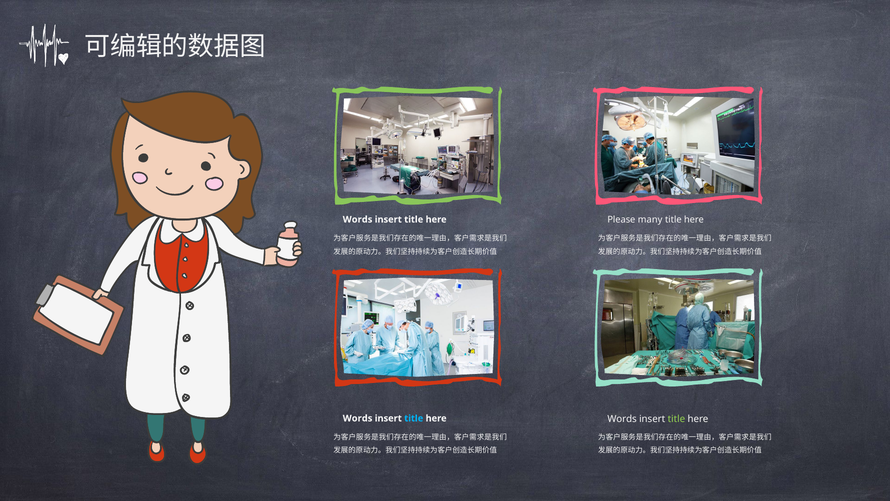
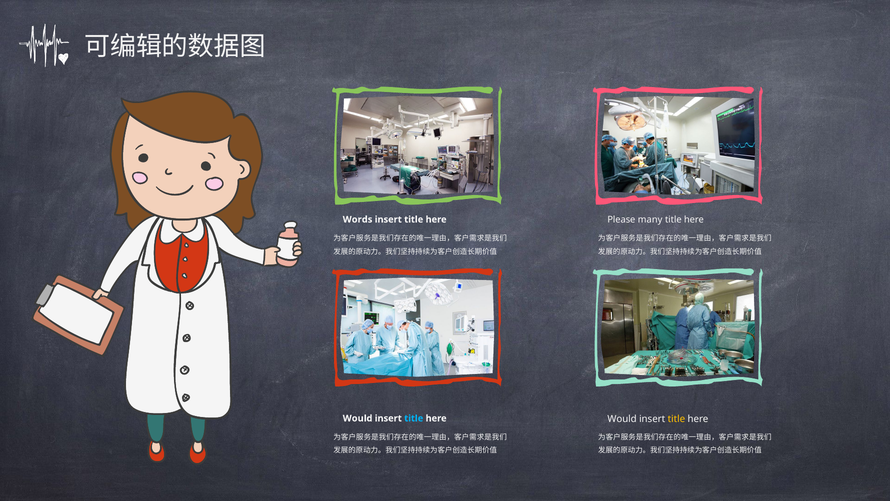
Words at (622, 419): Words -> Would
title at (676, 419) colour: light green -> yellow
Words at (358, 418): Words -> Would
